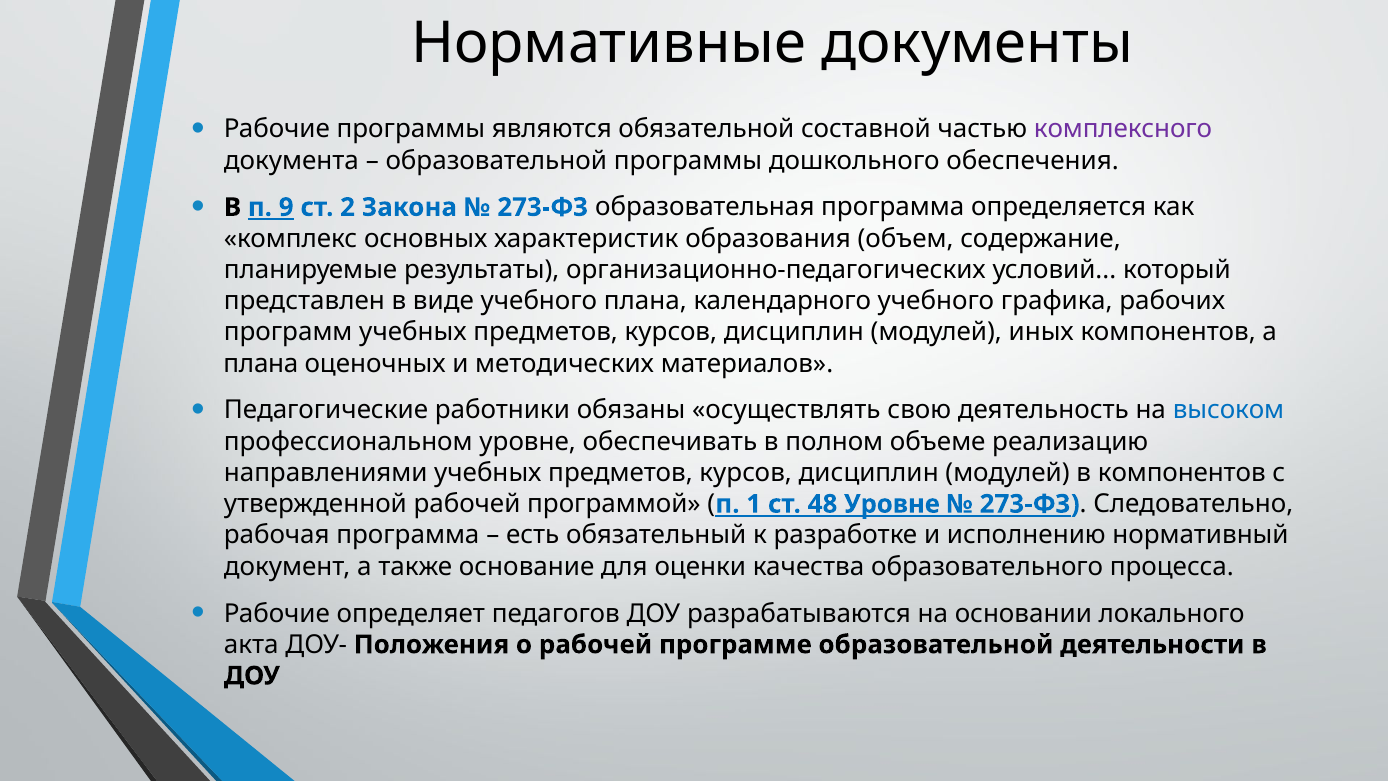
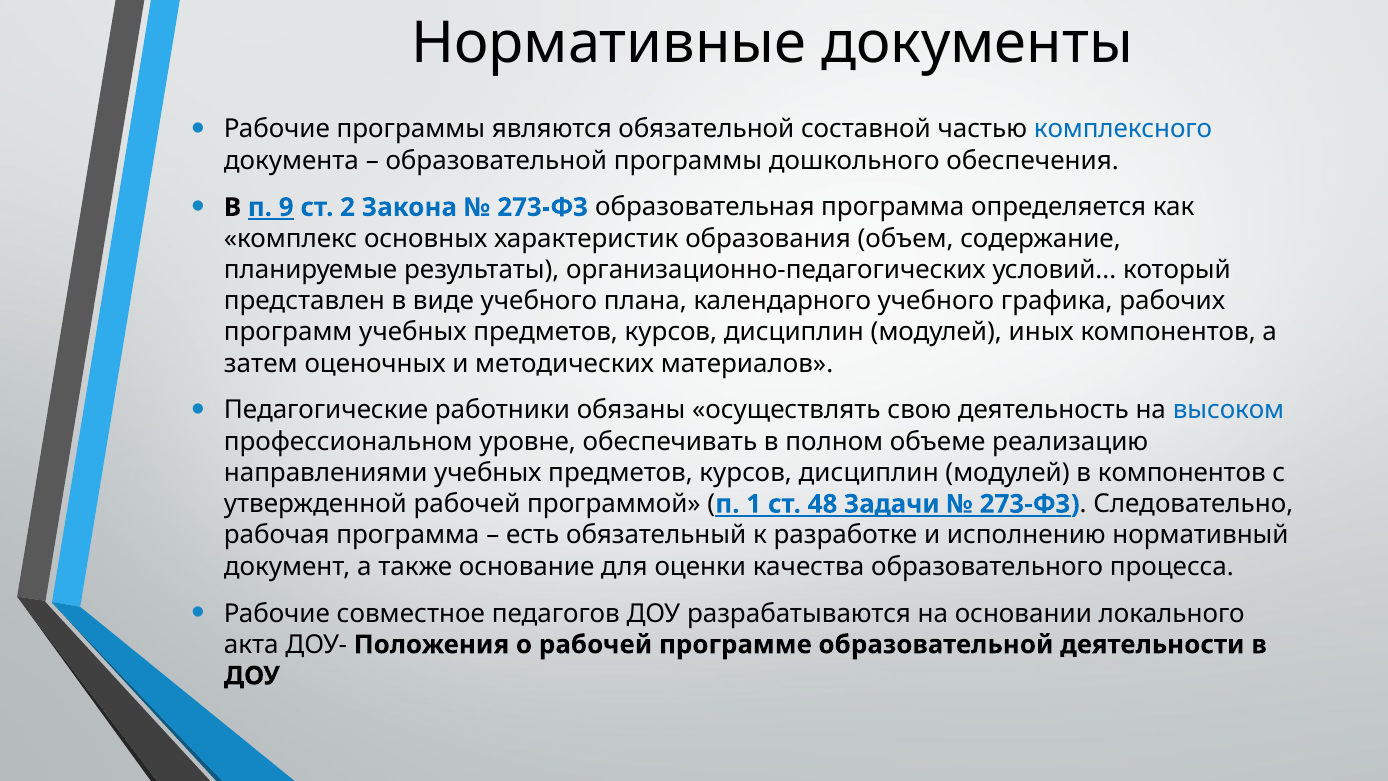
комплексного colour: purple -> blue
плана at (261, 363): плана -> затем
48 Уровне: Уровне -> Задачи
определяет: определяет -> совместное
